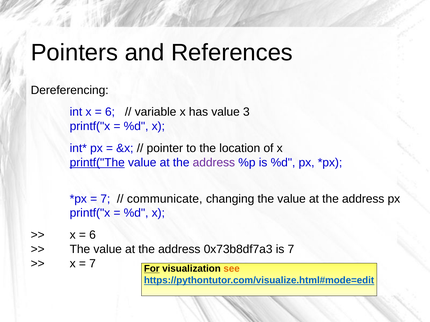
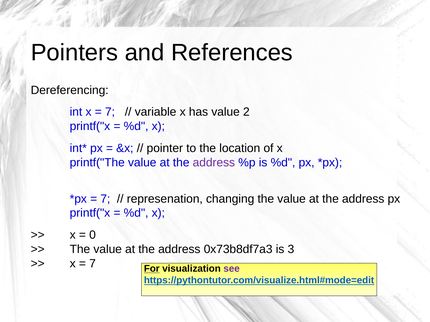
6 at (110, 112): 6 -> 7
3: 3 -> 2
printf("The underline: present -> none
communicate: communicate -> represenation
6 at (92, 235): 6 -> 0
is 7: 7 -> 3
see colour: orange -> purple
